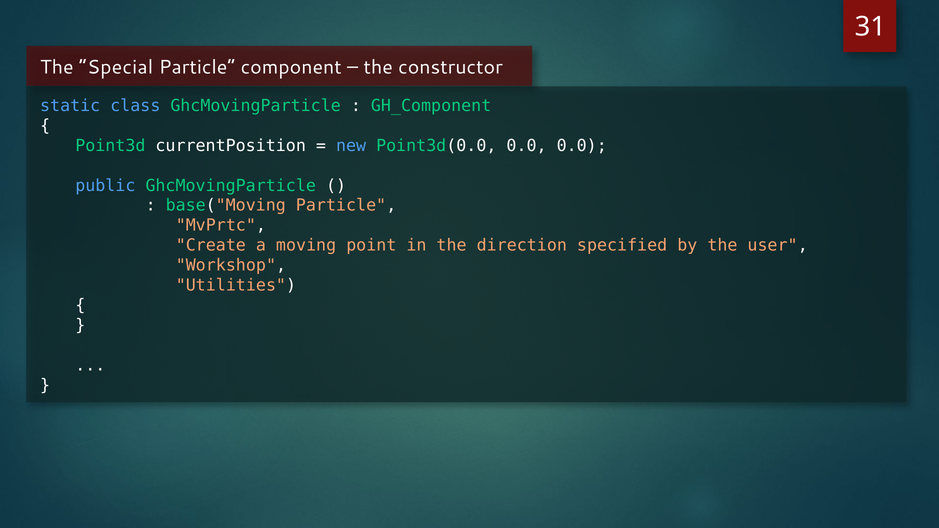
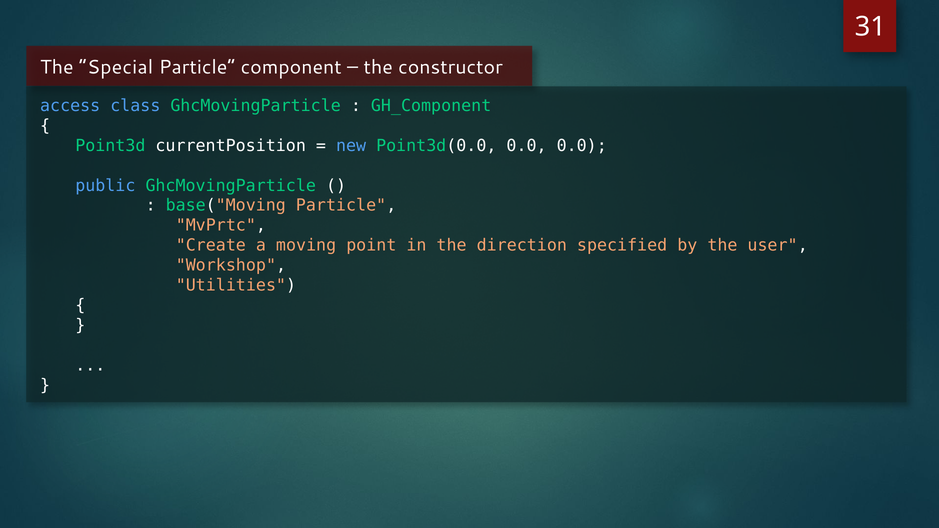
static: static -> access
